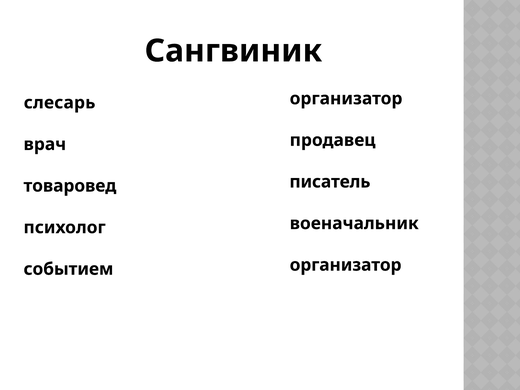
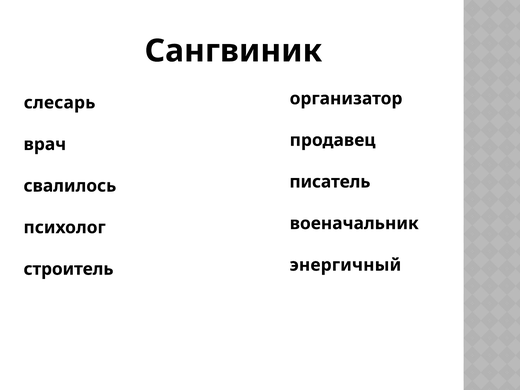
товаровед: товаровед -> свалилось
организатор at (346, 265): организатор -> энергичный
событием: событием -> строитель
